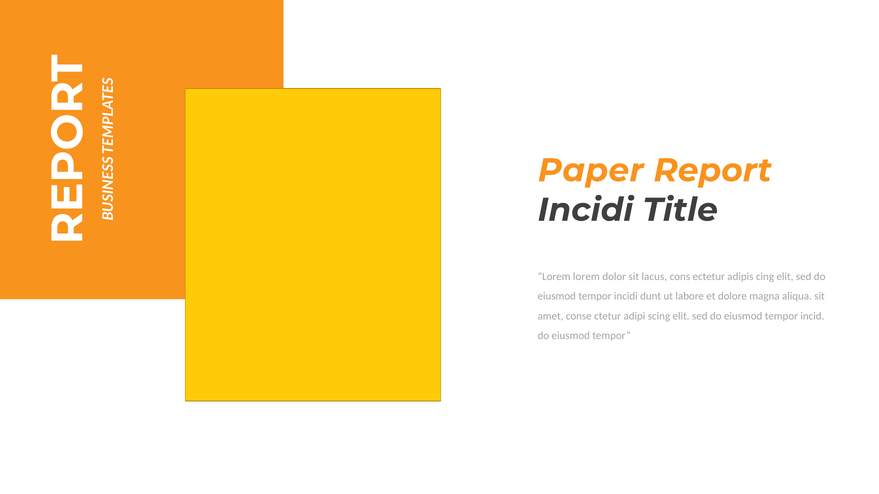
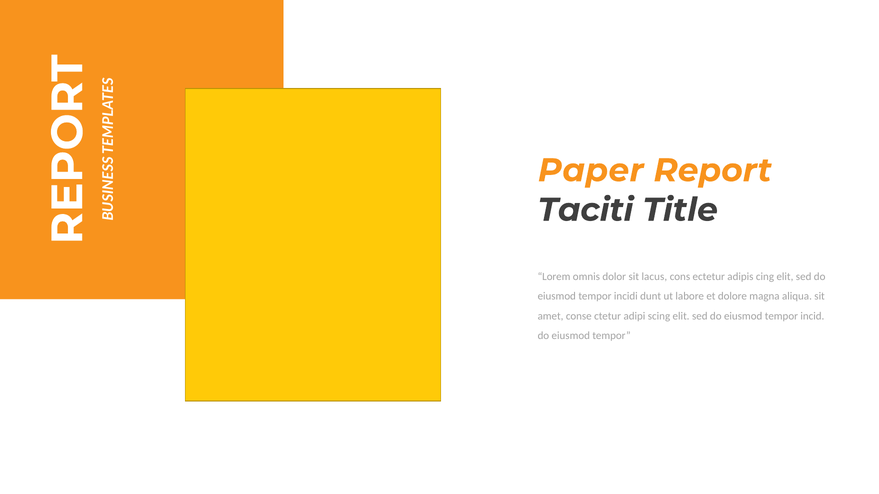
Incidi at (585, 210): Incidi -> Taciti
Lorem lorem: lorem -> omnis
